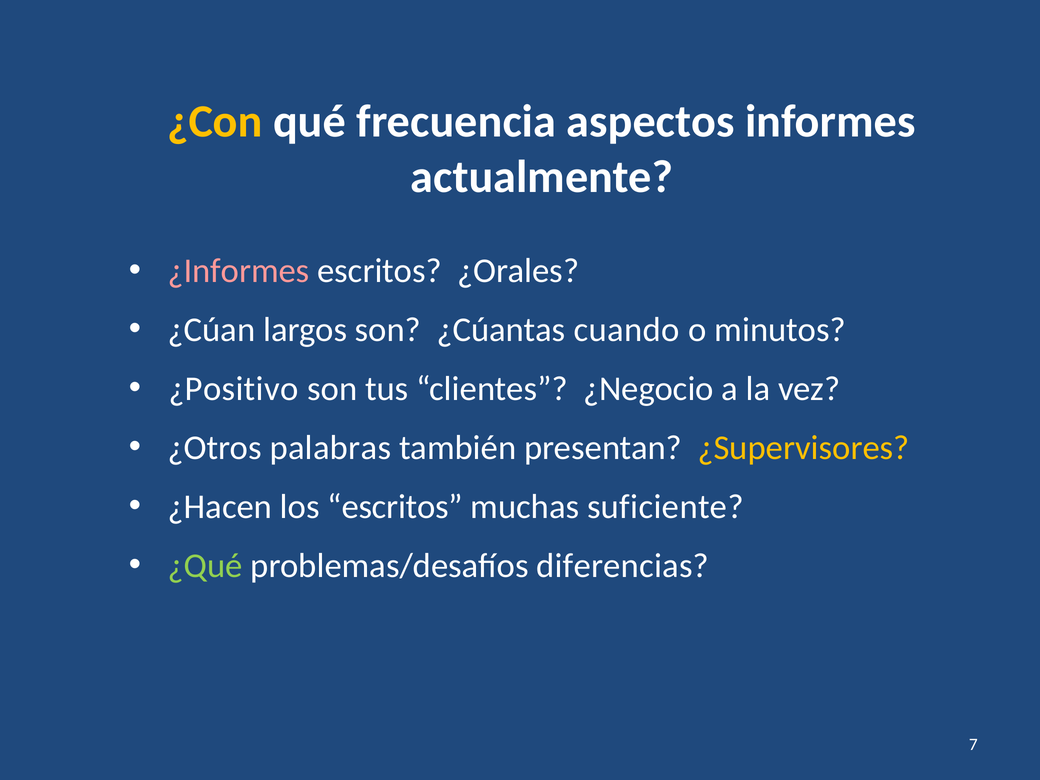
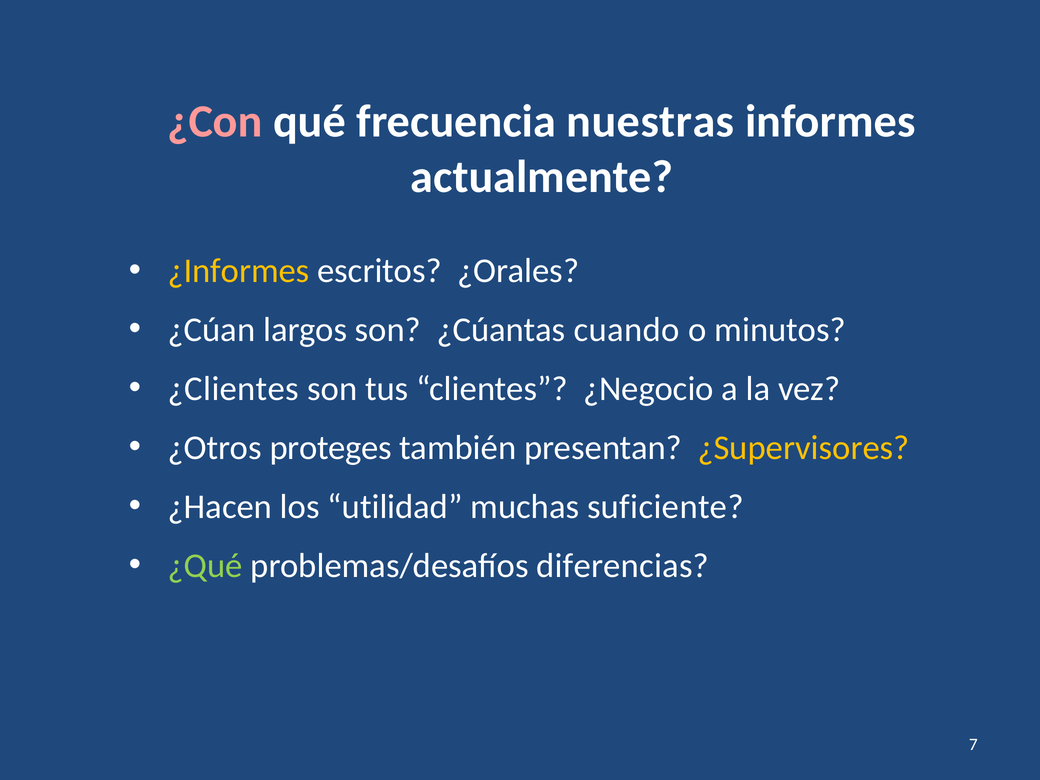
¿Con colour: yellow -> pink
aspectos: aspectos -> nuestras
¿Informes colour: pink -> yellow
¿Positivo: ¿Positivo -> ¿Clientes
palabras: palabras -> proteges
los escritos: escritos -> utilidad
